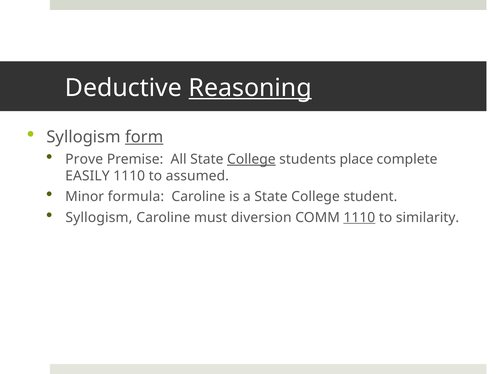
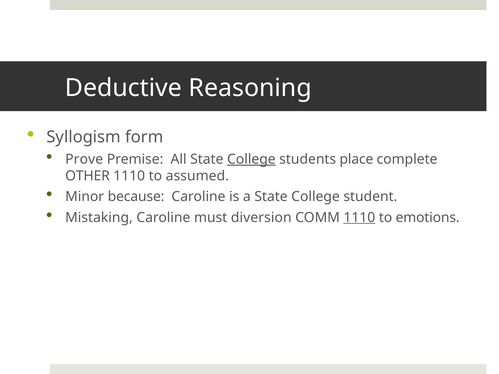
Reasoning underline: present -> none
form underline: present -> none
EASILY: EASILY -> OTHER
formula: formula -> because
Syllogism at (99, 218): Syllogism -> Mistaking
similarity: similarity -> emotions
